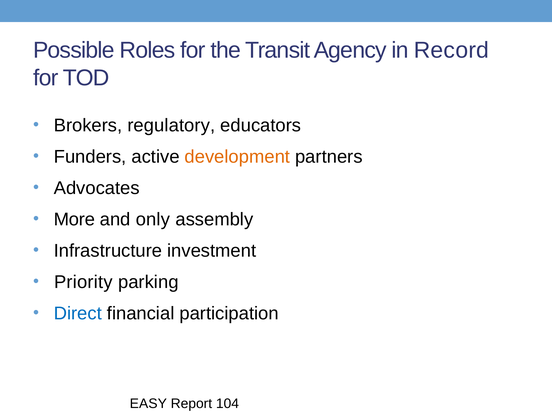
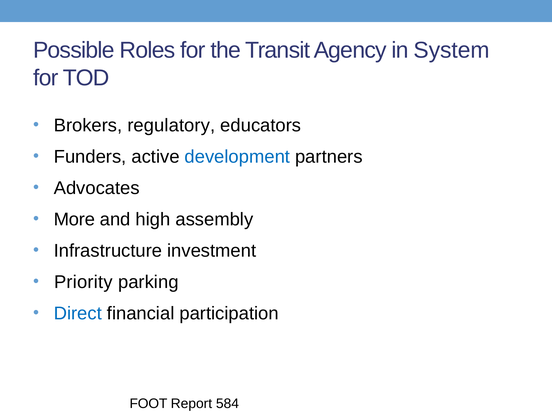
Record: Record -> System
development colour: orange -> blue
only: only -> high
EASY: EASY -> FOOT
104: 104 -> 584
